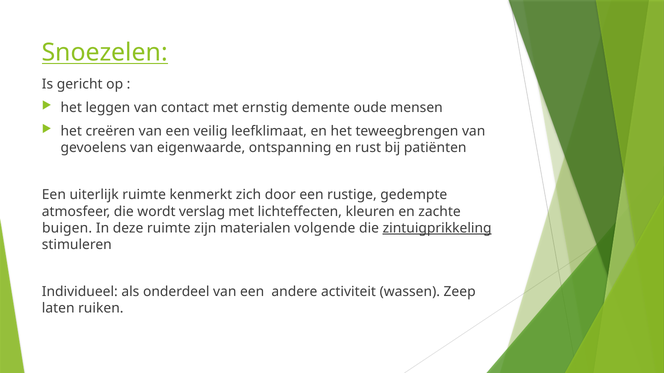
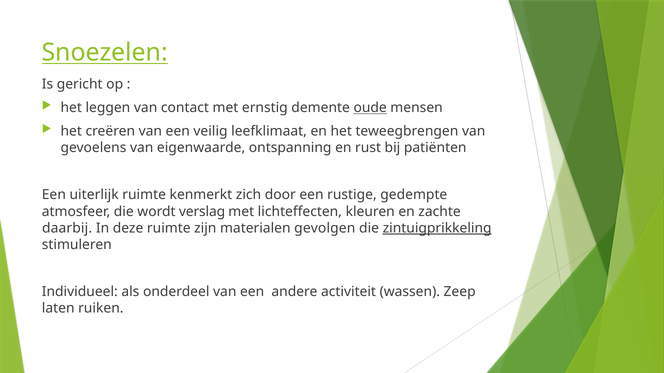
oude underline: none -> present
buigen: buigen -> daarbij
volgende: volgende -> gevolgen
